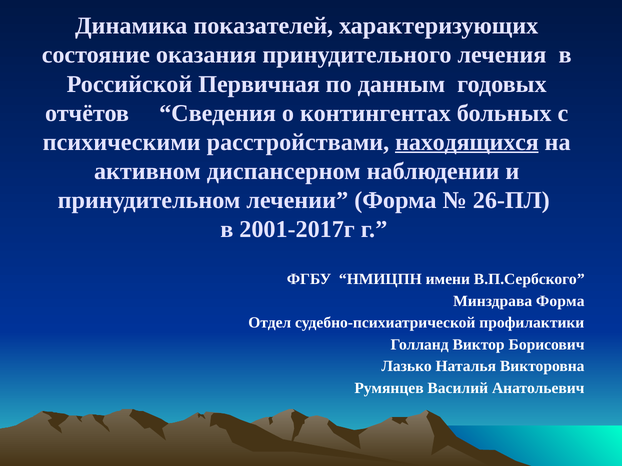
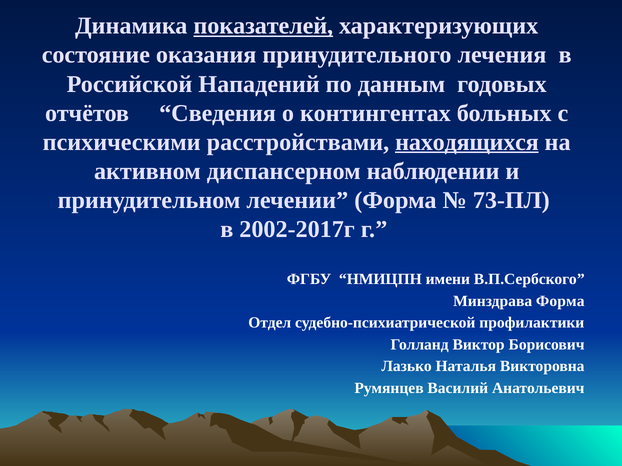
показателей underline: none -> present
Первичная: Первичная -> Нападений
26-ПЛ: 26-ПЛ -> 73-ПЛ
2001-2017г: 2001-2017г -> 2002-2017г
